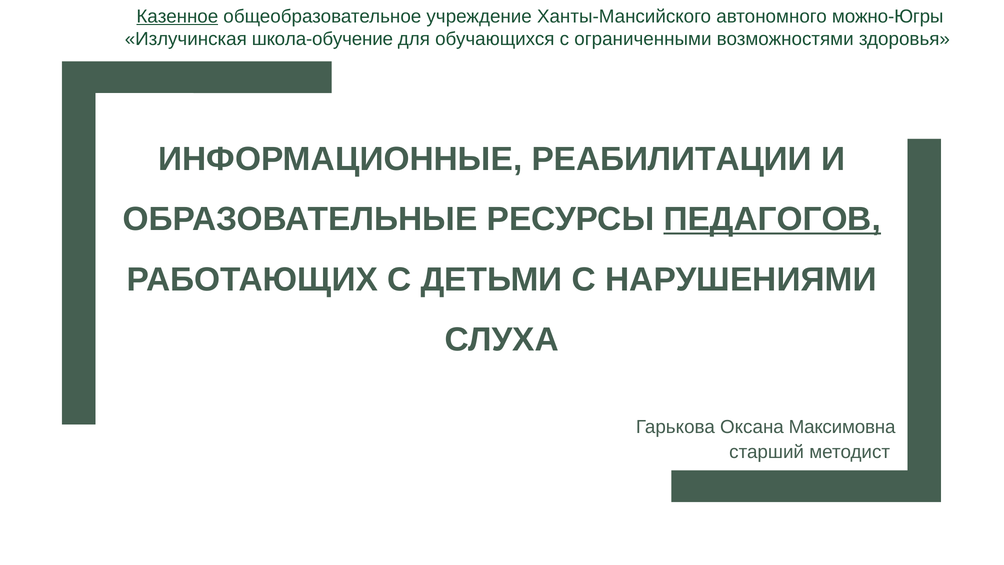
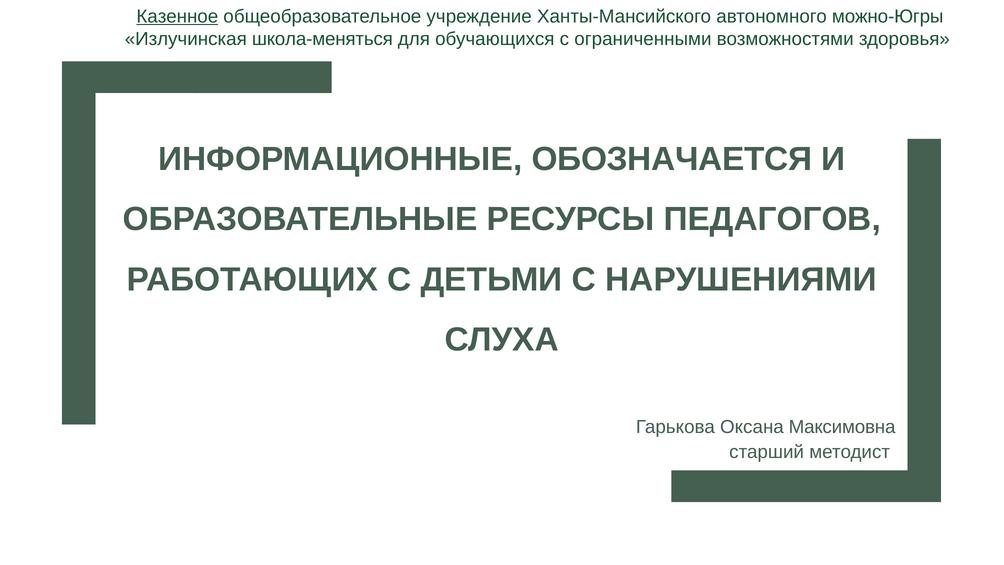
школа-обучение: школа-обучение -> школа-меняться
РЕАБИЛИТАЦИИ: РЕАБИЛИТАЦИИ -> ОБОЗНАЧАЕТСЯ
ПЕДАГОГОВ underline: present -> none
